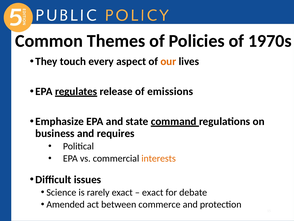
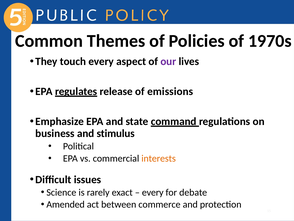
our colour: orange -> purple
requires: requires -> stimulus
exact at (153, 192): exact -> every
